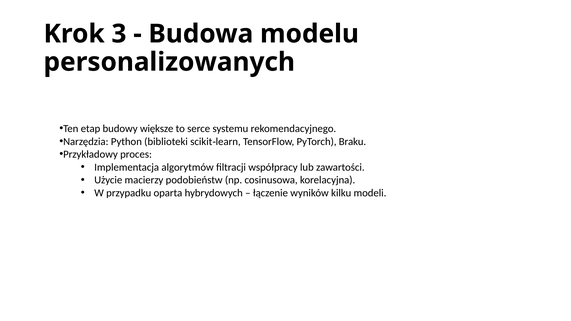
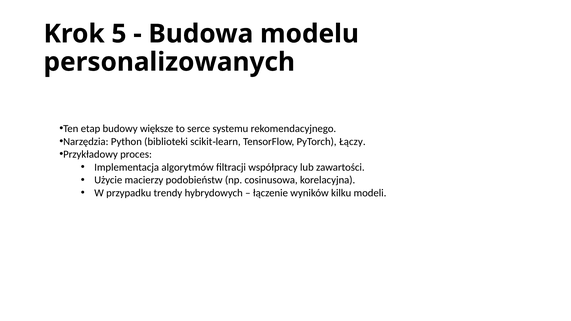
3: 3 -> 5
Braku: Braku -> Łączy
oparta: oparta -> trendy
